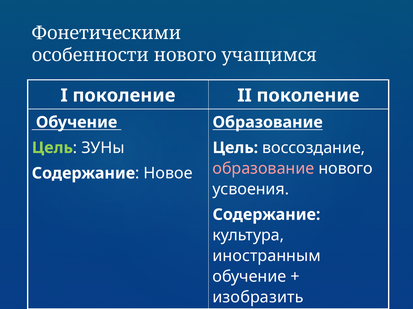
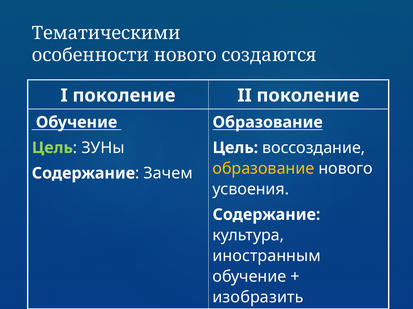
Фонетическими: Фонетическими -> Тематическими
учащимся: учащимся -> создаются
образование at (263, 169) colour: pink -> yellow
Новое: Новое -> Зачем
